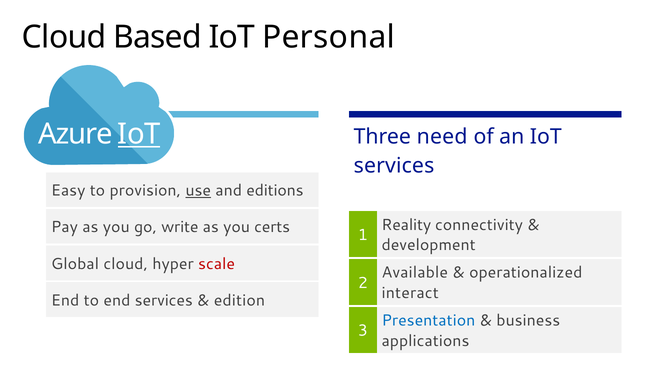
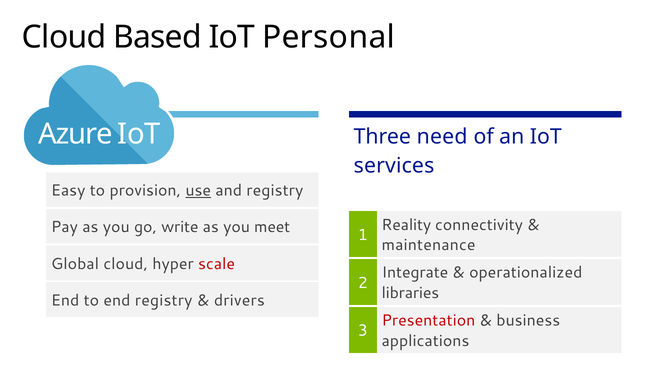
IoT at (139, 134) underline: present -> none
and editions: editions -> registry
certs: certs -> meet
development: development -> maintenance
Available: Available -> Integrate
interact: interact -> libraries
end services: services -> registry
edition: edition -> drivers
Presentation colour: blue -> red
